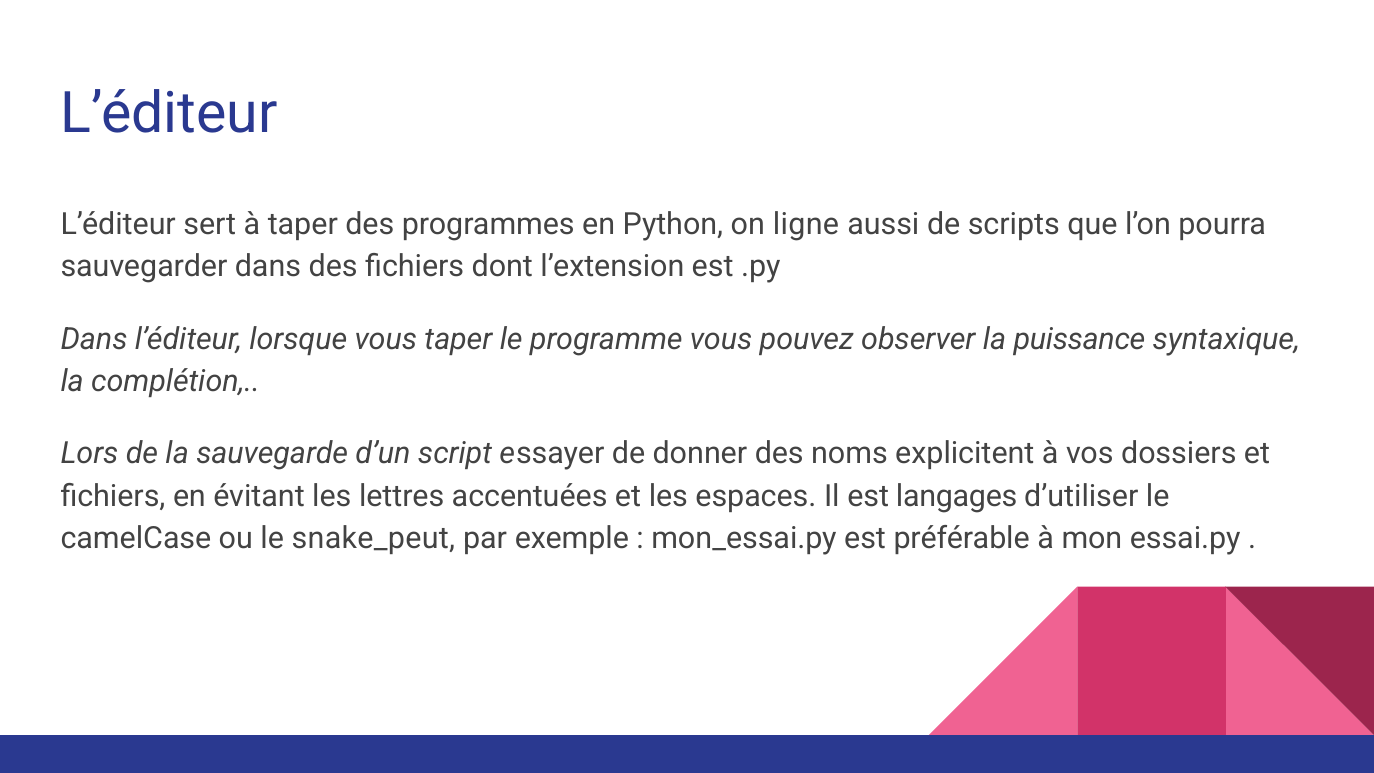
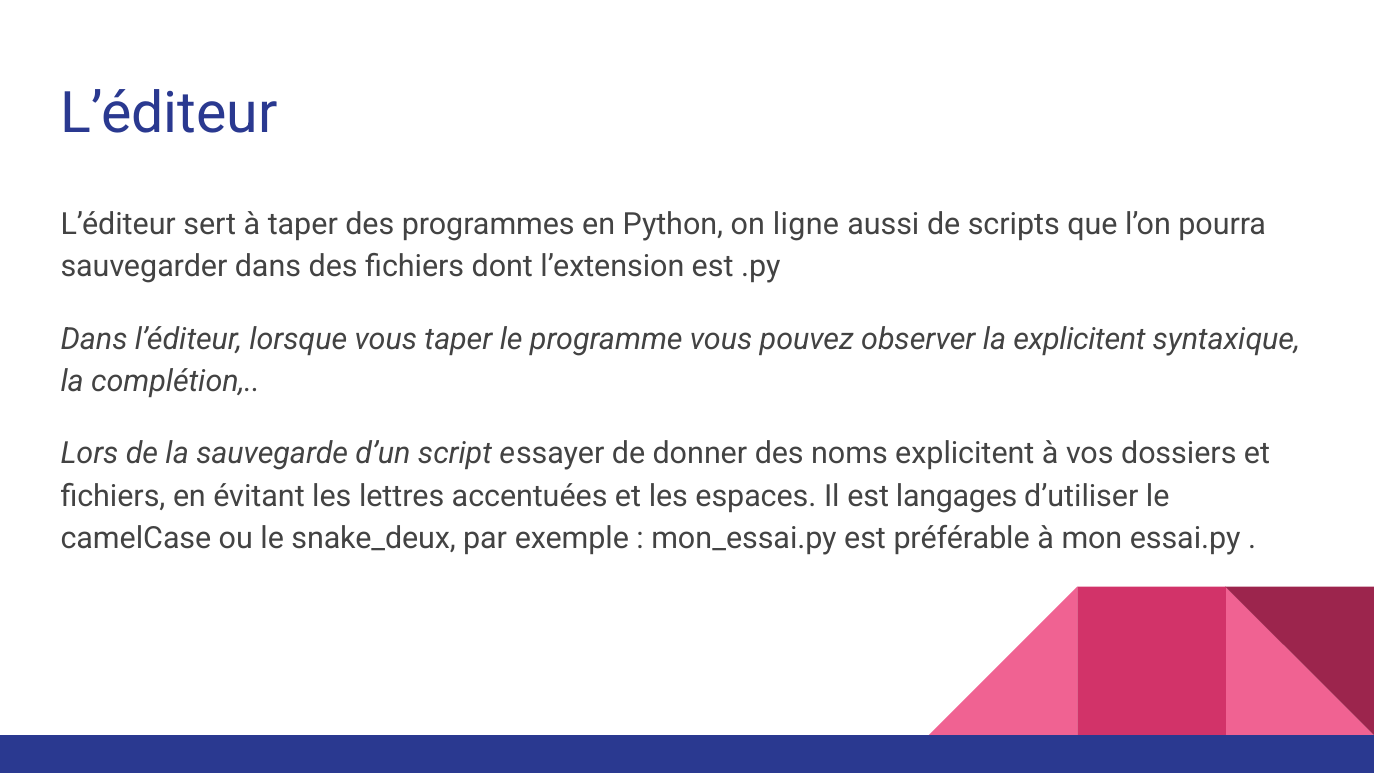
la puissance: puissance -> explicitent
snake_peut: snake_peut -> snake_deux
